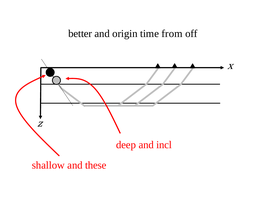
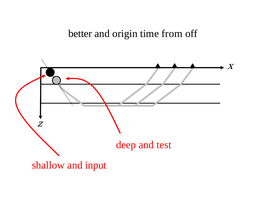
incl: incl -> test
these: these -> input
